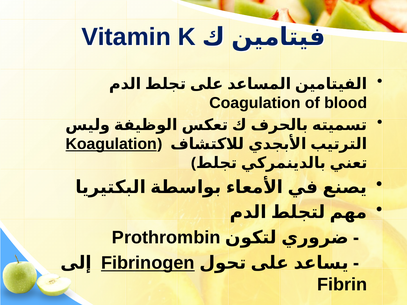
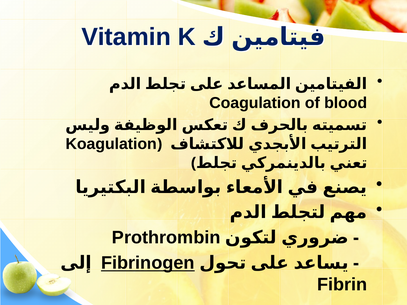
Koagulation underline: present -> none
